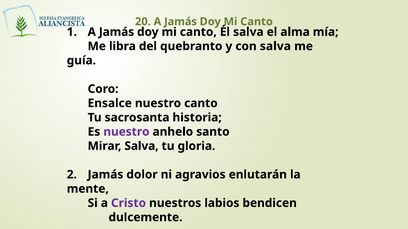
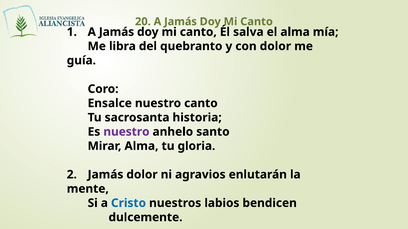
con salva: salva -> dolor
Mirar Salva: Salva -> Alma
Cristo colour: purple -> blue
